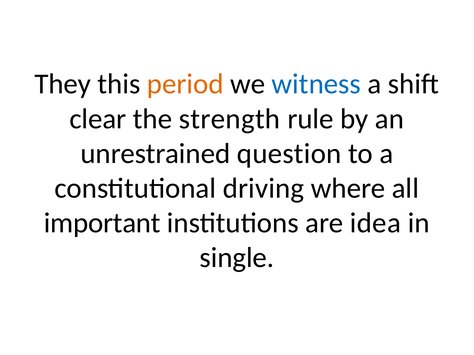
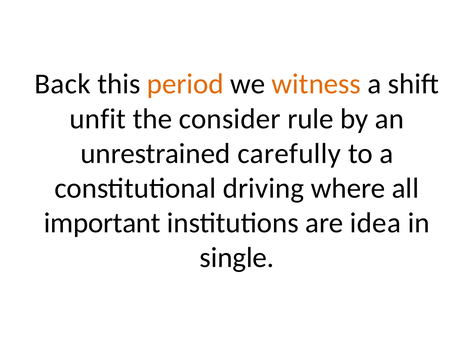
They: They -> Back
witness colour: blue -> orange
clear: clear -> unfit
strength: strength -> consider
question: question -> carefully
